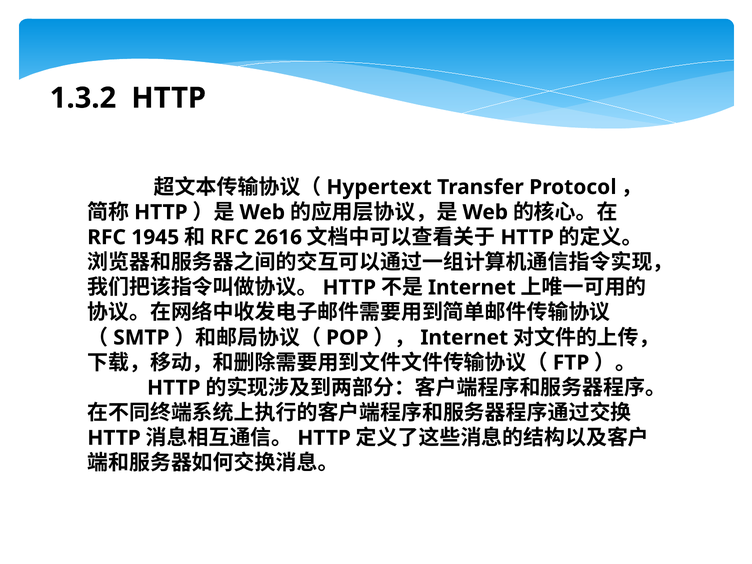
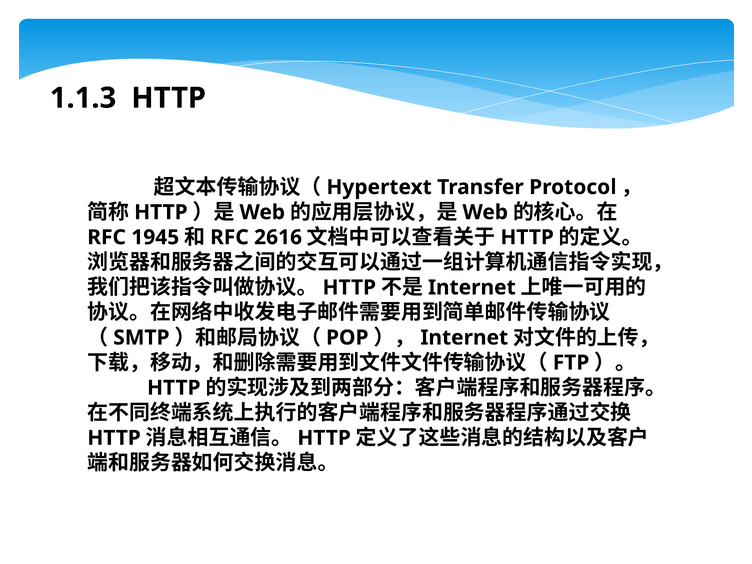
1.3.2: 1.3.2 -> 1.1.3
